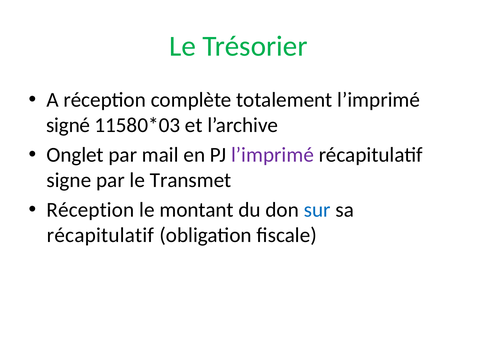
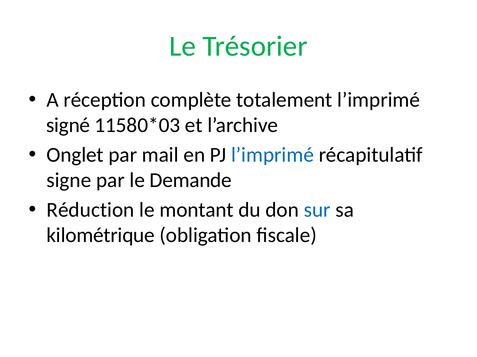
l’imprimé at (272, 155) colour: purple -> blue
Transmet: Transmet -> Demande
Réception at (90, 210): Réception -> Réduction
récapitulatif at (100, 236): récapitulatif -> kilométrique
